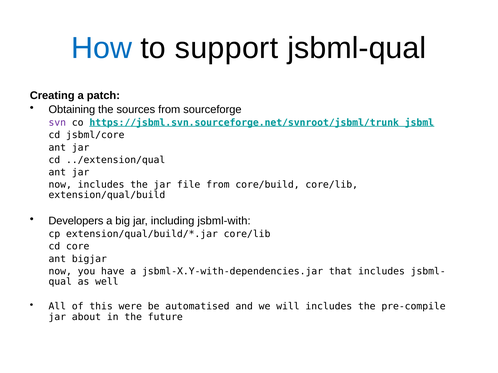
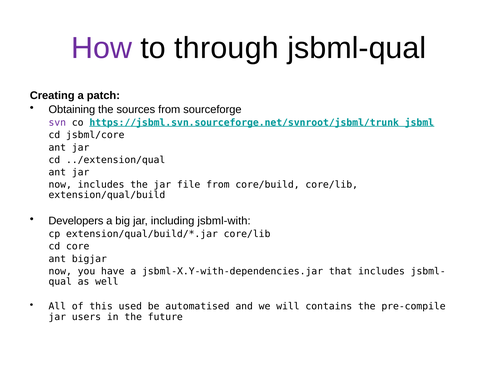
How colour: blue -> purple
support: support -> through
were: were -> used
will includes: includes -> contains
about: about -> users
